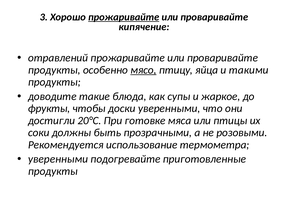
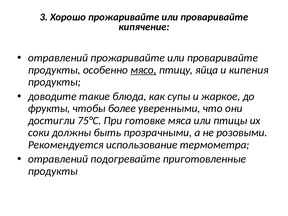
прожаривайте at (124, 17) underline: present -> none
такими: такими -> кипения
доски: доски -> более
20°С: 20°С -> 75°С
уверенными at (58, 159): уверенными -> отравлений
